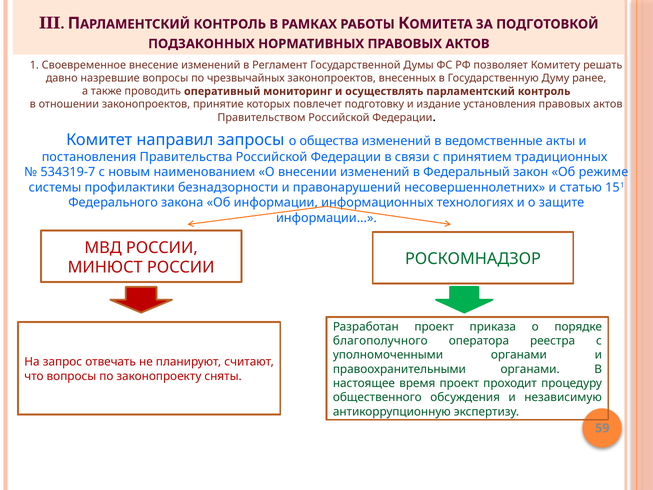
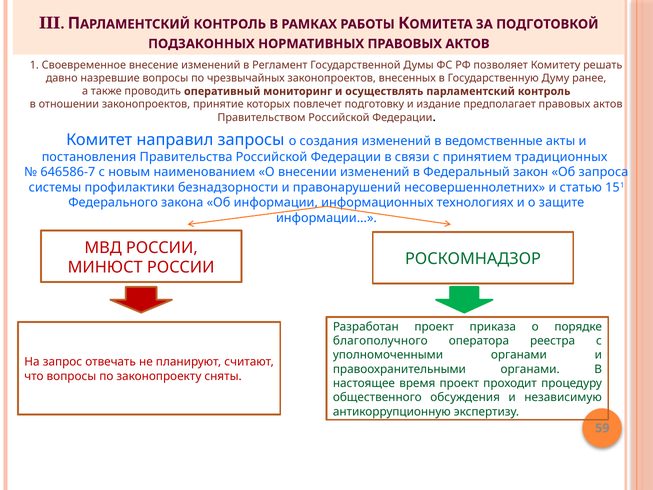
установления: установления -> предполагает
общества: общества -> создания
534319-7: 534319-7 -> 646586-7
режиме: режиме -> запроса
